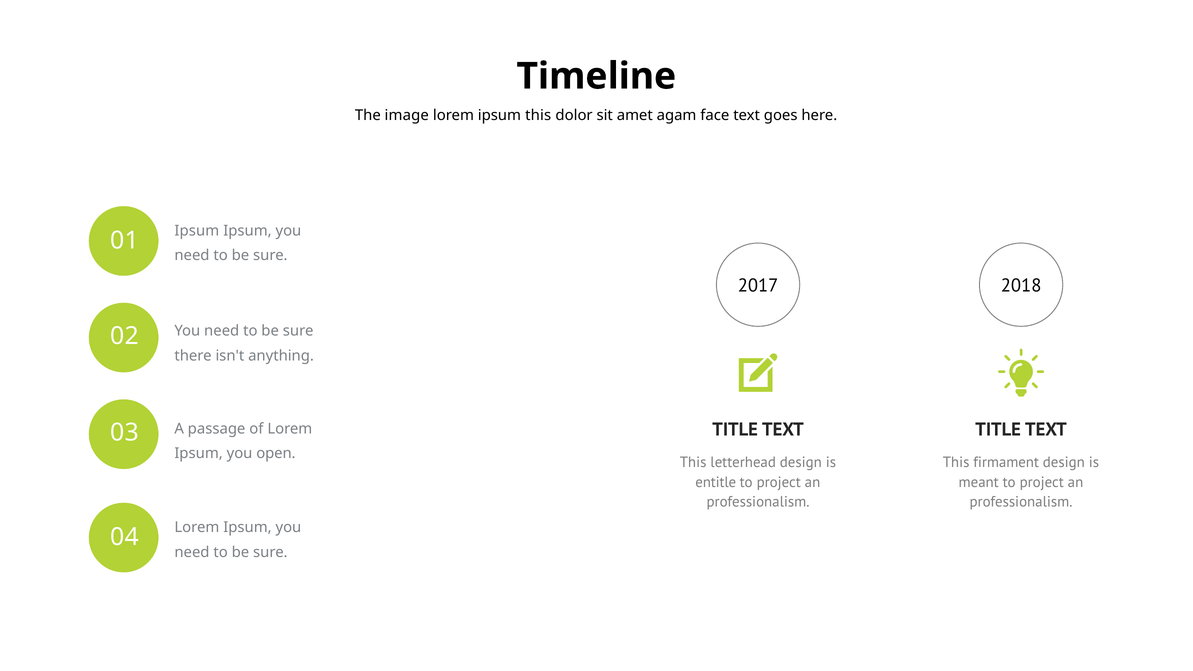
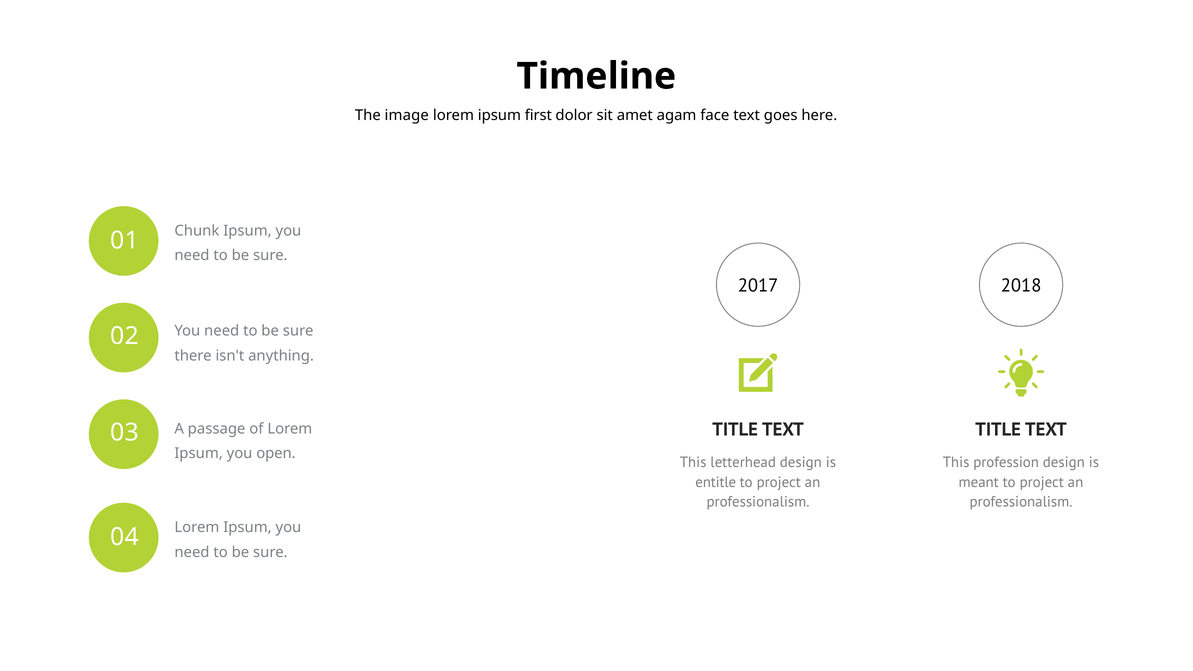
ipsum this: this -> first
Ipsum at (197, 231): Ipsum -> Chunk
firmament: firmament -> profession
